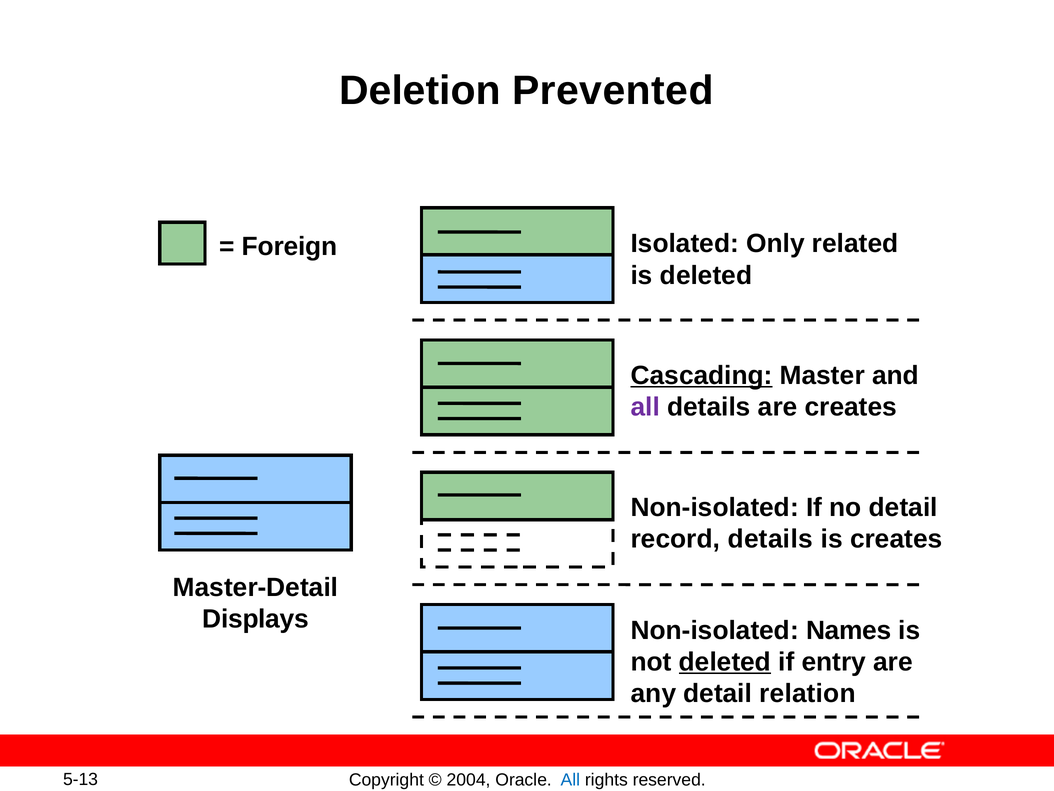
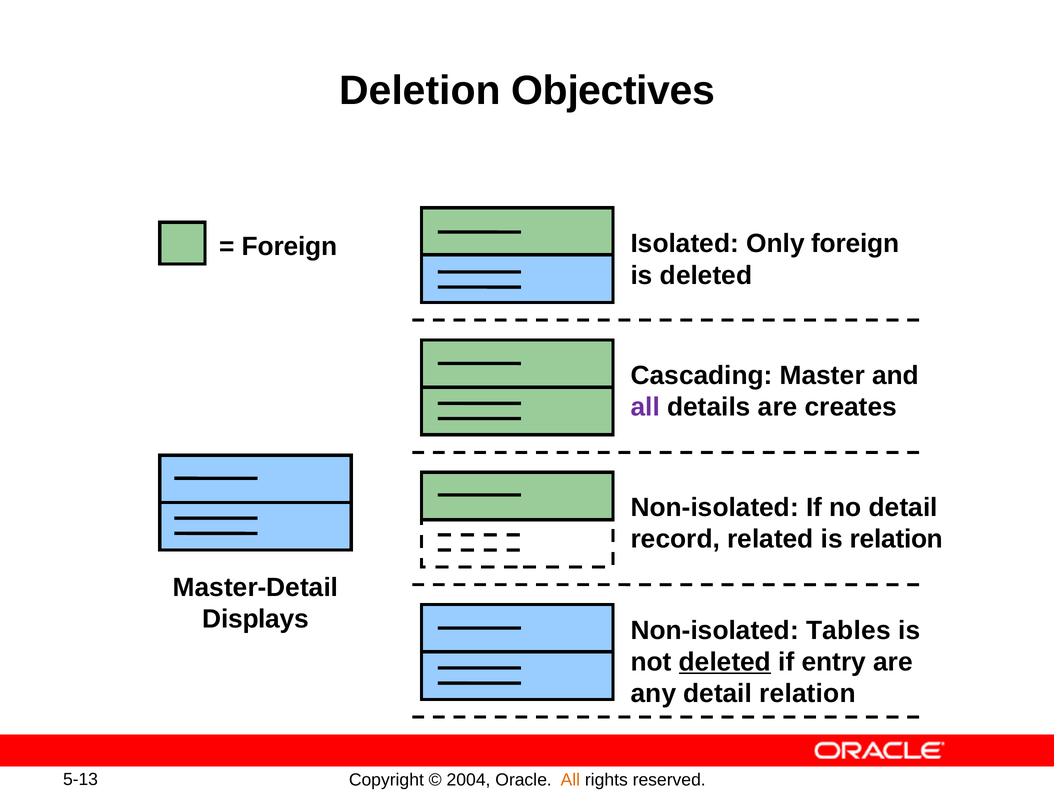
Prevented: Prevented -> Objectives
Only related: related -> foreign
Cascading underline: present -> none
record details: details -> related
is creates: creates -> relation
Names: Names -> Tables
All at (570, 779) colour: blue -> orange
